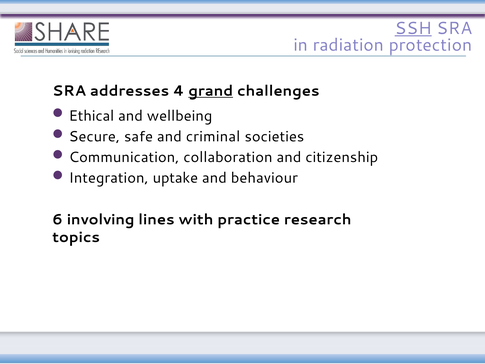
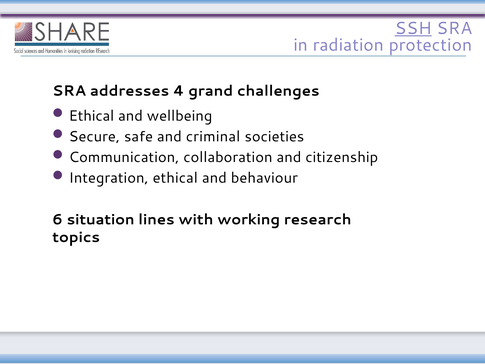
grand underline: present -> none
Integration uptake: uptake -> ethical
involving: involving -> situation
practice: practice -> working
